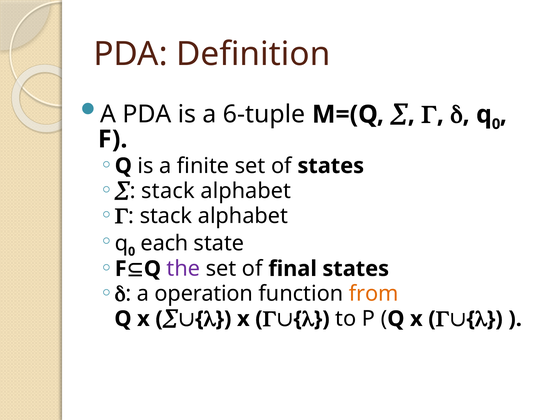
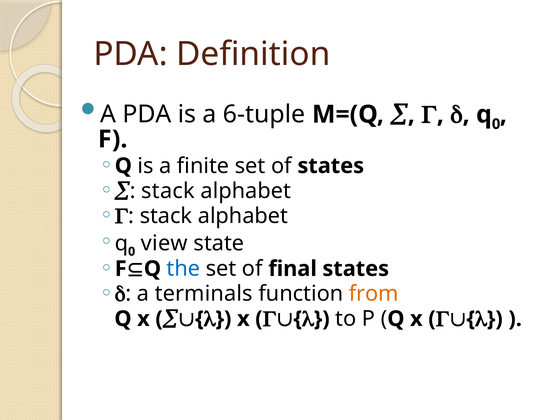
each: each -> view
the colour: purple -> blue
operation: operation -> terminals
